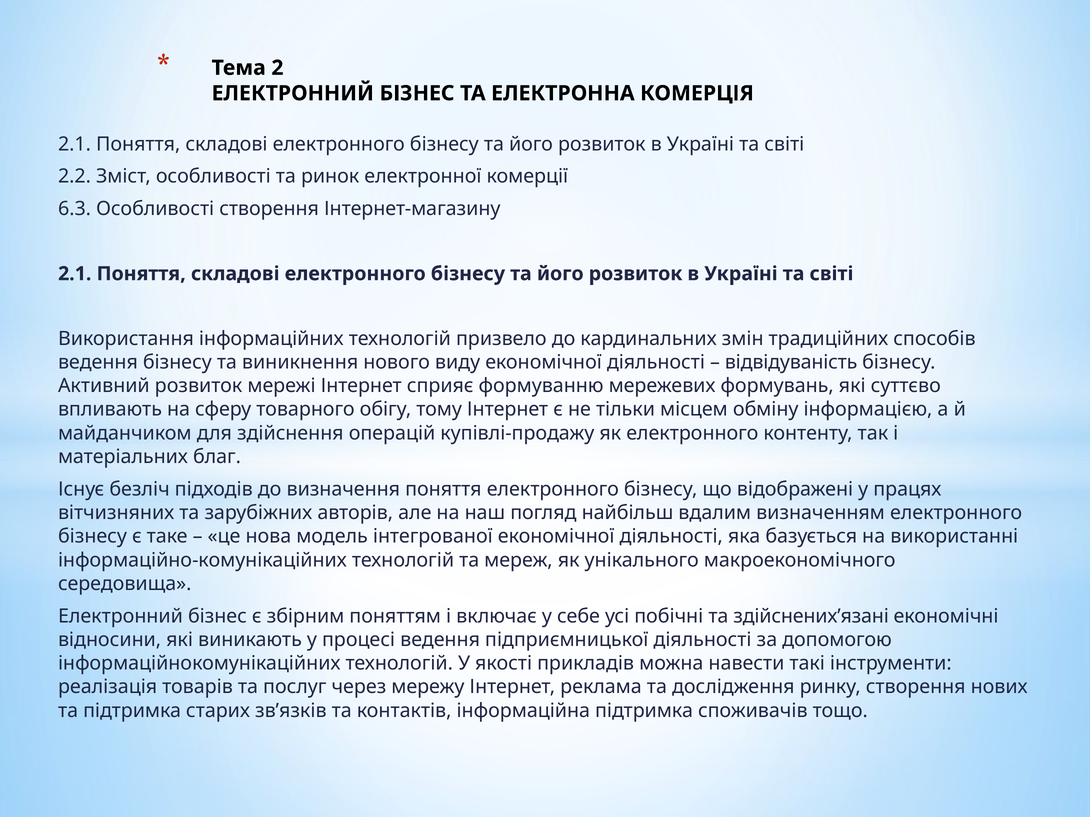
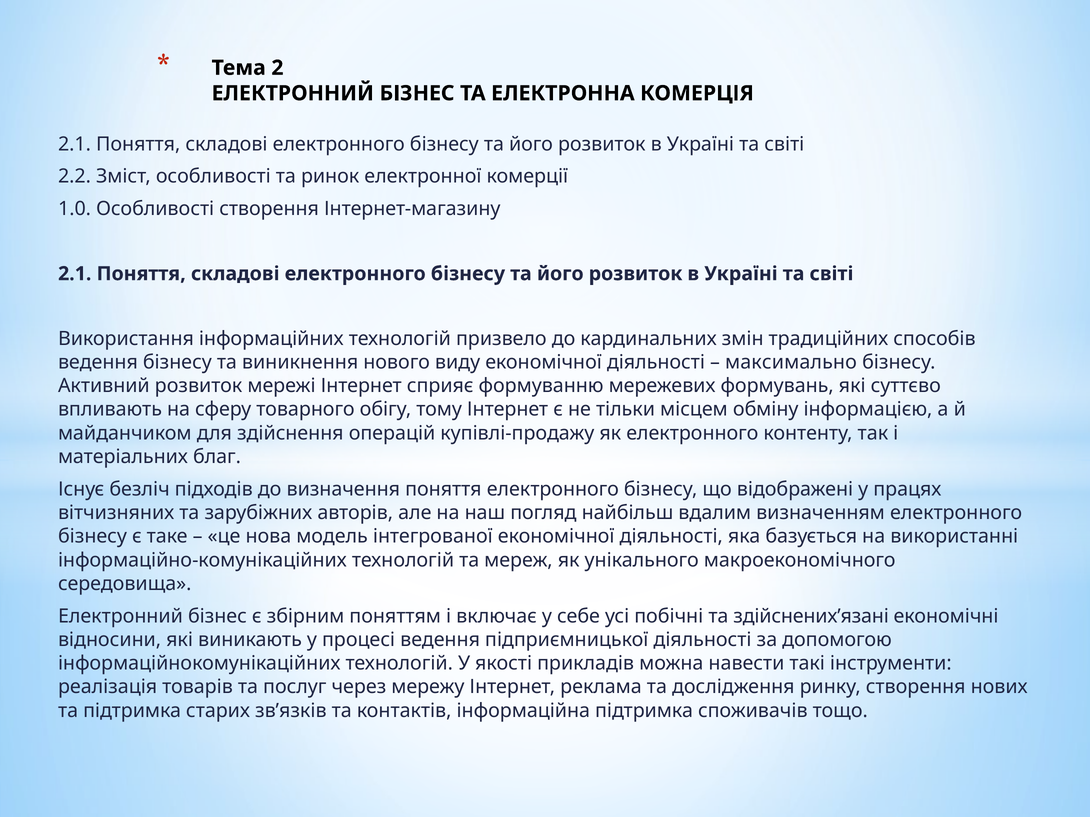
6.3: 6.3 -> 1.0
відвідуваність: відвідуваність -> максимально
